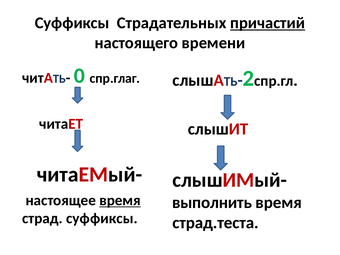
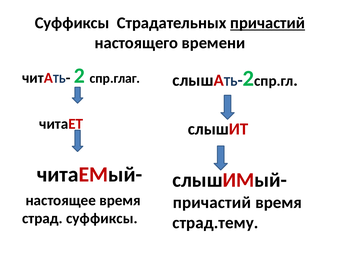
0 at (79, 76): 0 -> 2
время at (120, 200) underline: present -> none
выполнить at (212, 202): выполнить -> причастий
страд.теста: страд.теста -> страд.тему
